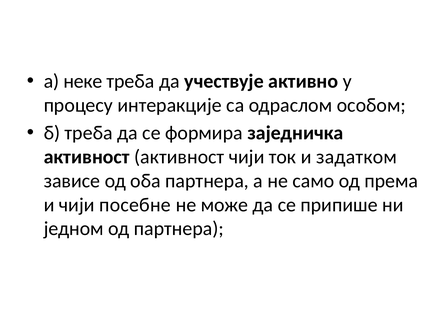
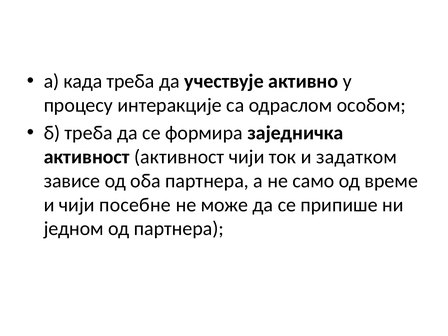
неке: неке -> када
према: према -> време
